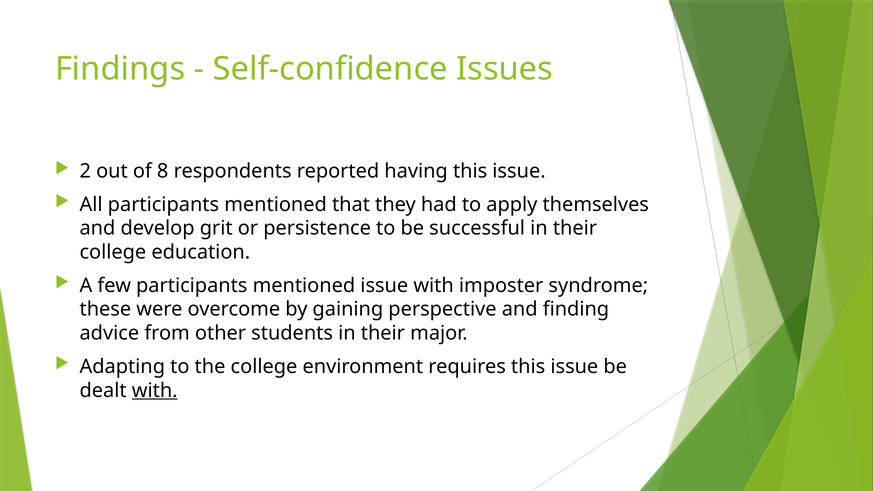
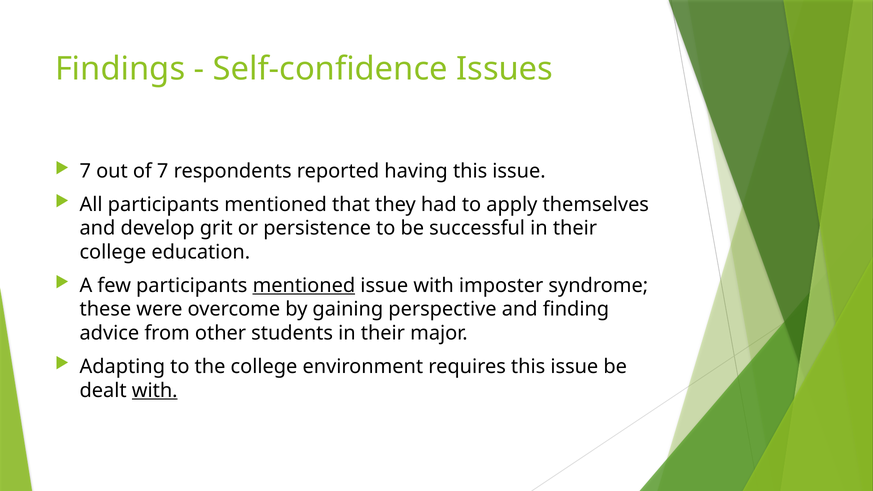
2 at (85, 171): 2 -> 7
of 8: 8 -> 7
mentioned at (304, 285) underline: none -> present
